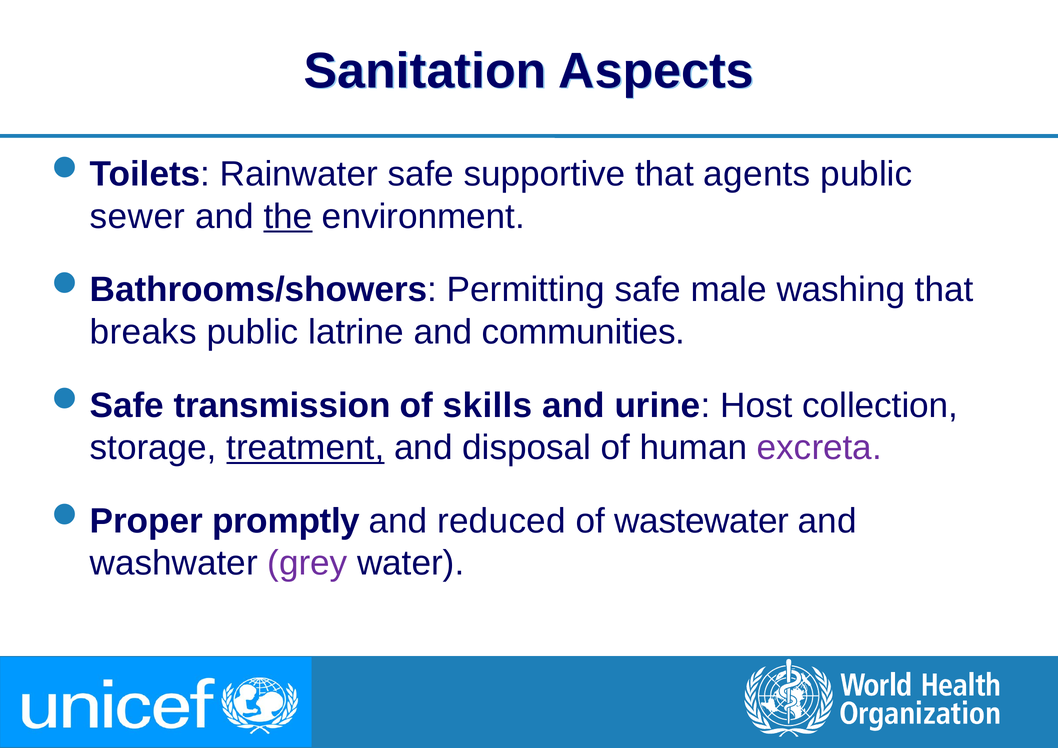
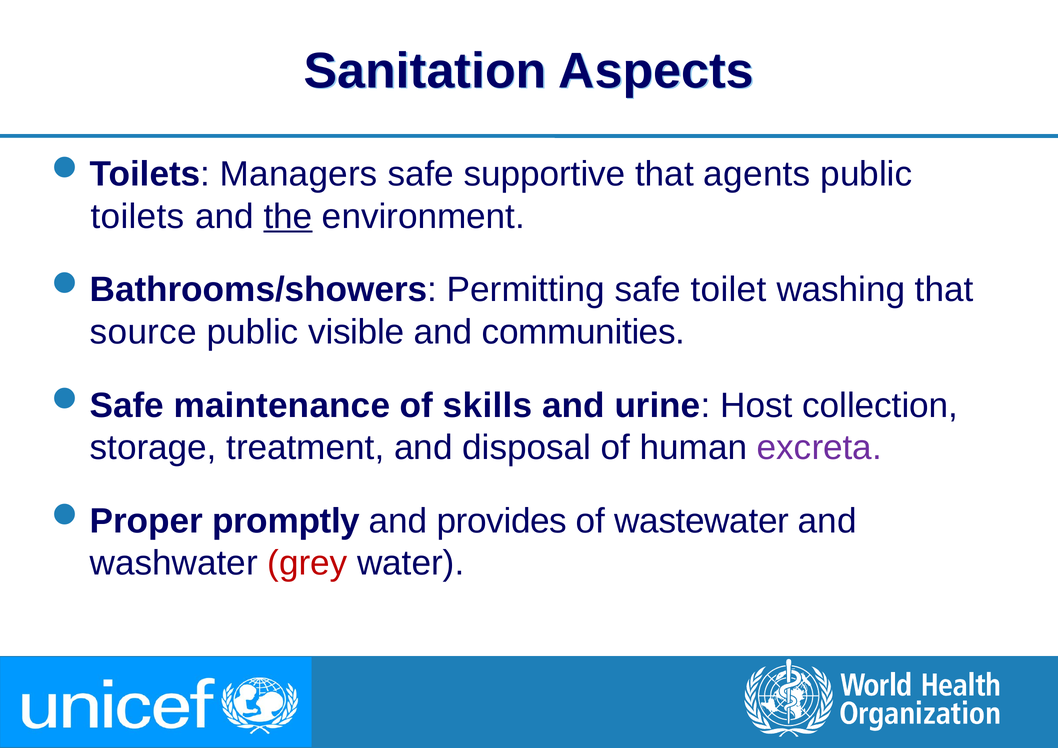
Rainwater: Rainwater -> Managers
sewer: sewer -> toilets
male: male -> toilet
breaks: breaks -> source
latrine: latrine -> visible
transmission: transmission -> maintenance
treatment underline: present -> none
reduced: reduced -> provides
grey colour: purple -> red
